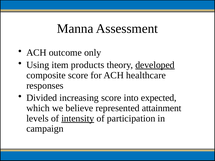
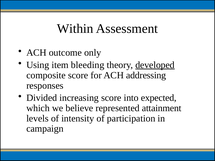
Manna: Manna -> Within
products: products -> bleeding
healthcare: healthcare -> addressing
intensity underline: present -> none
